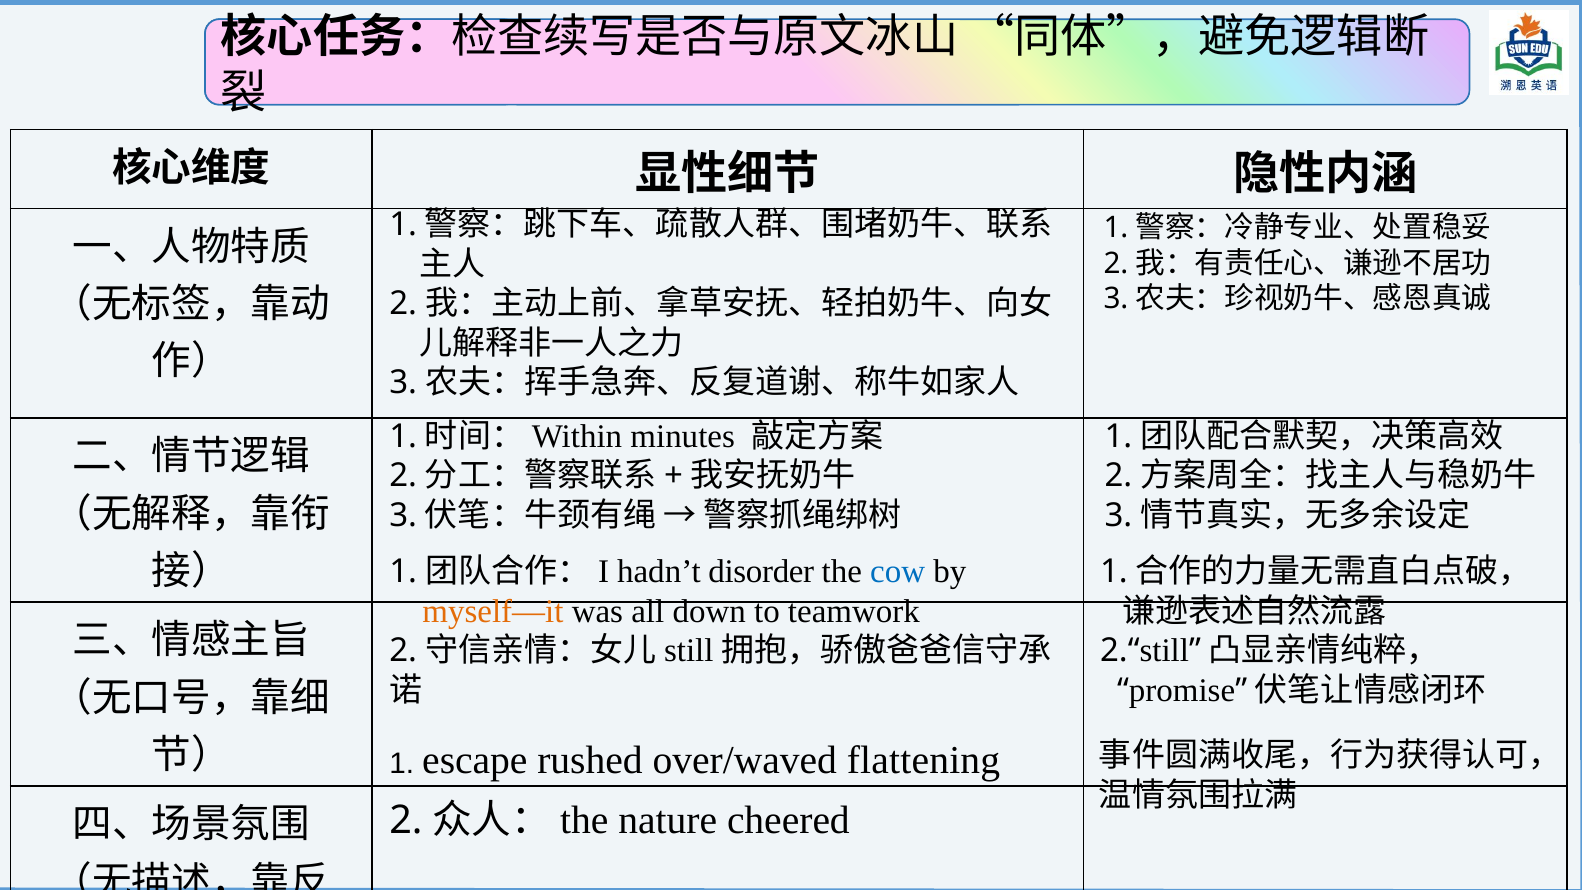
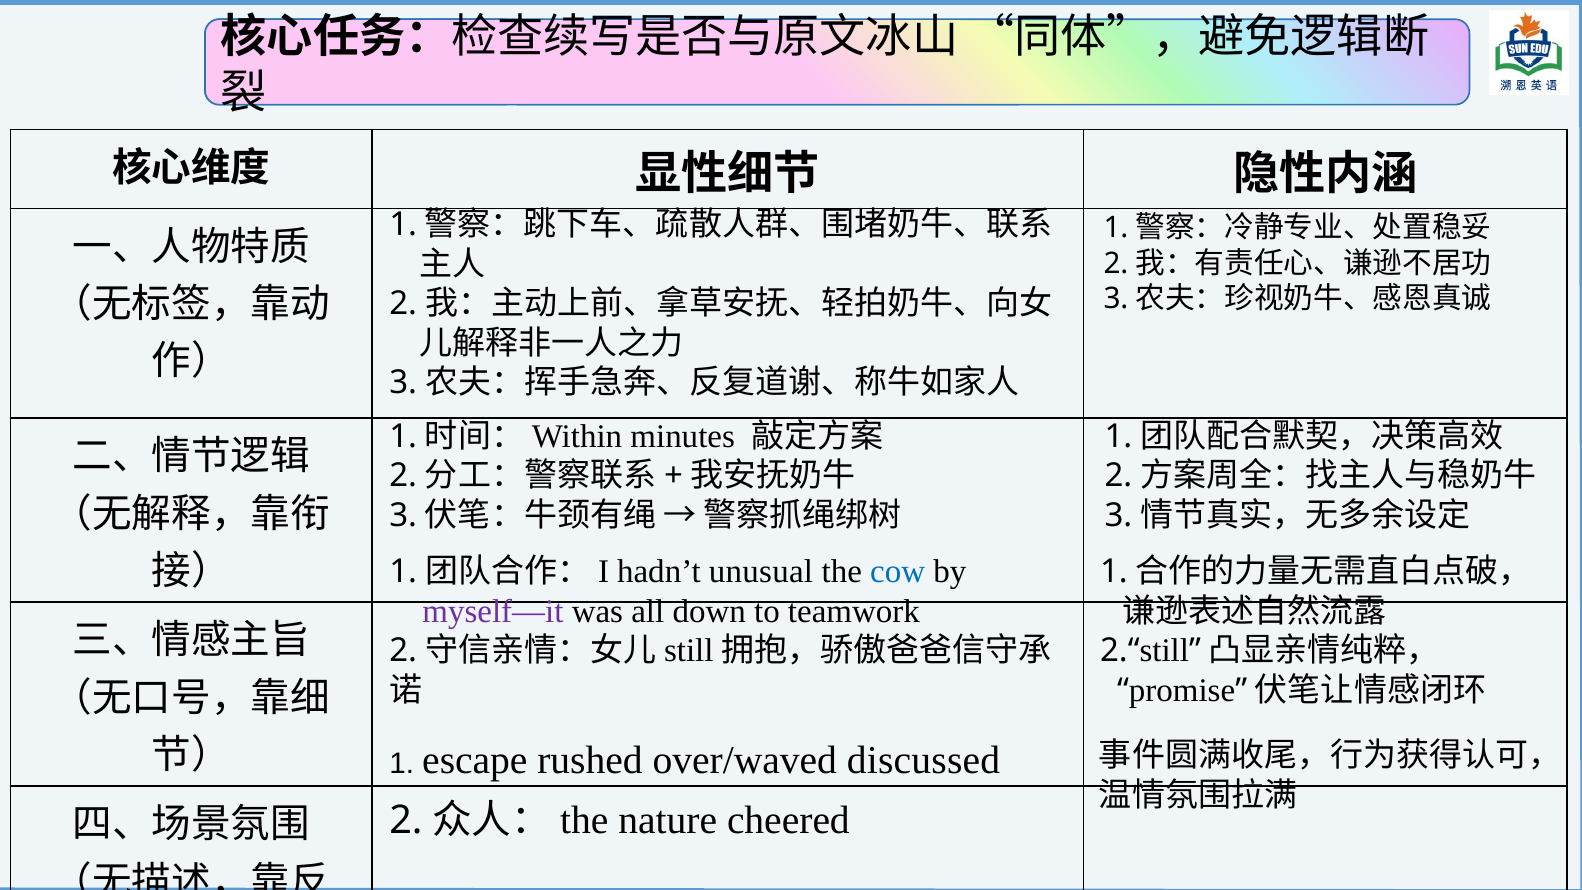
disorder: disorder -> unusual
myself—it colour: orange -> purple
flattening: flattening -> discussed
